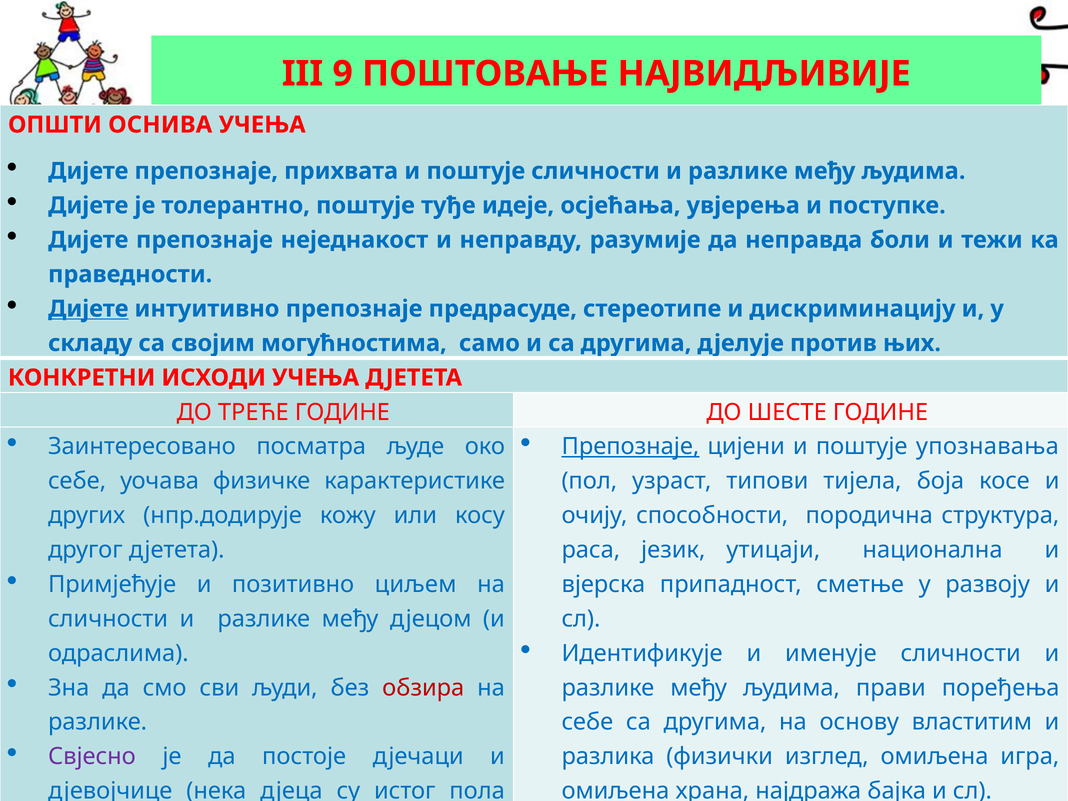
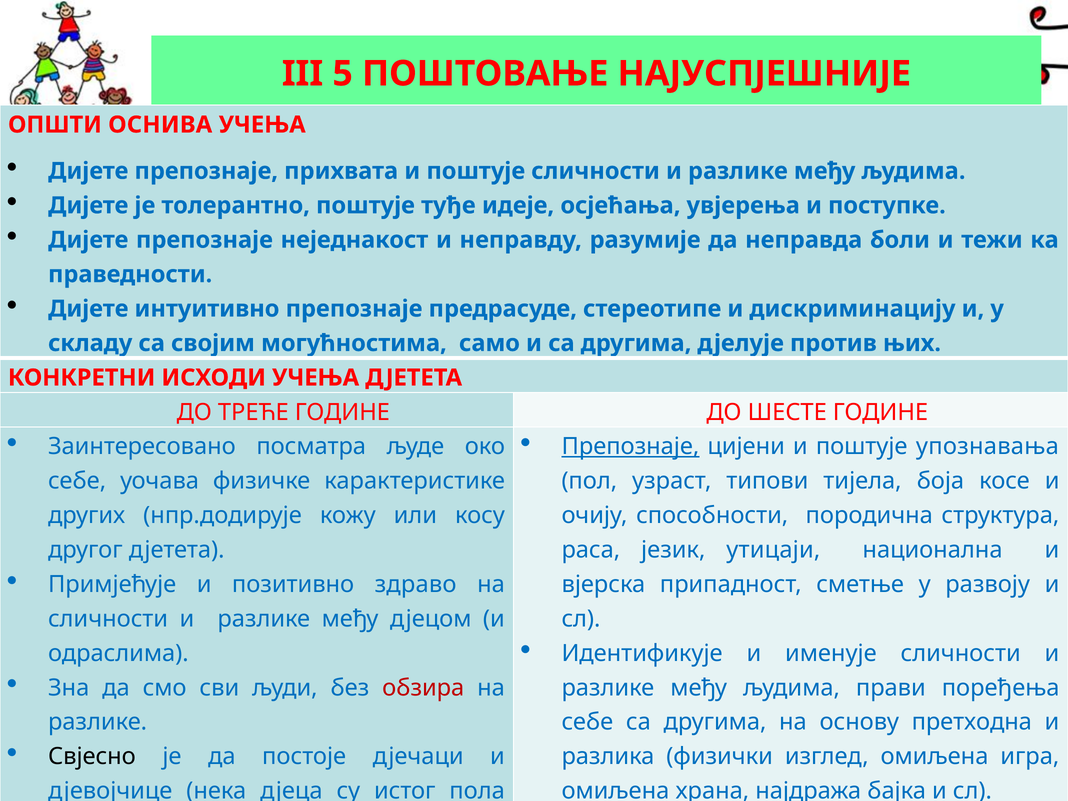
9: 9 -> 5
НАЈВИДЉИВИЈЕ: НАЈВИДЉИВИЈЕ -> НАЈУСПЈЕШНИЈЕ
Дијете at (88, 309) underline: present -> none
циљем: циљем -> здраво
властитим: властитим -> претходна
Свјесно colour: purple -> black
